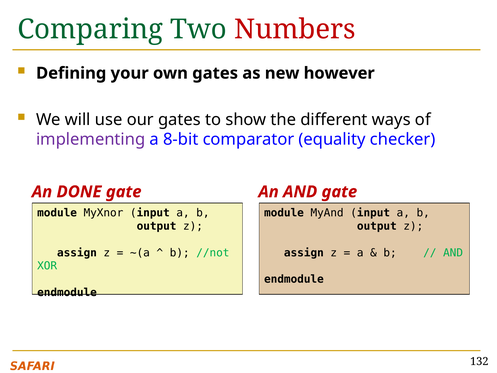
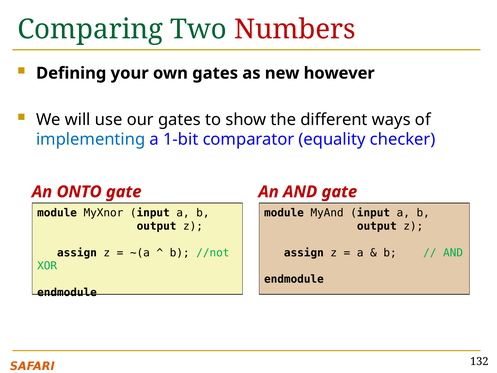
implementing colour: purple -> blue
8-bit: 8-bit -> 1-bit
DONE: DONE -> ONTO
